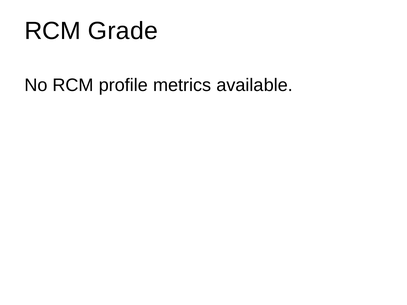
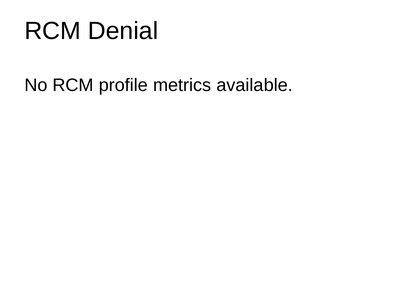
Grade: Grade -> Denial
